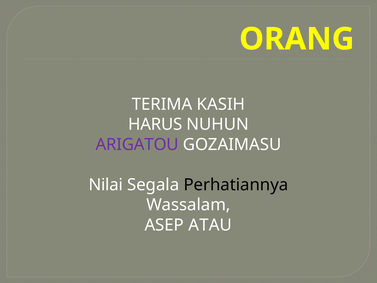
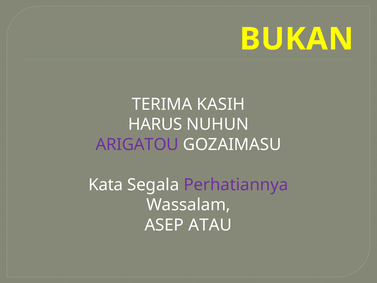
ORANG: ORANG -> BUKAN
Nilai: Nilai -> Kata
Perhatiannya colour: black -> purple
